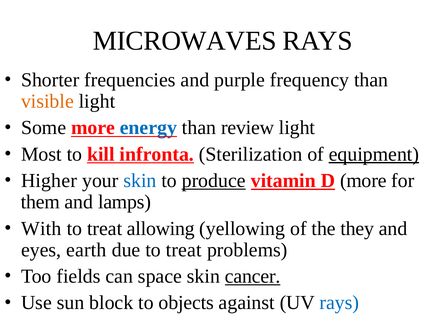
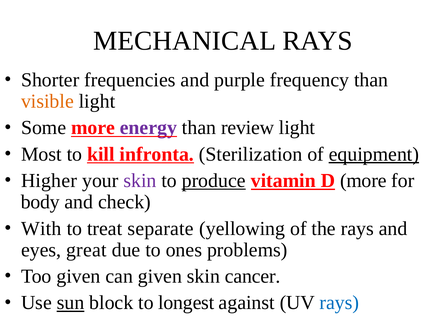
MICROWAVES: MICROWAVES -> MECHANICAL
energy colour: blue -> purple
skin at (140, 180) colour: blue -> purple
them: them -> body
lamps: lamps -> check
allowing: allowing -> separate
the they: they -> rays
earth: earth -> great
due to treat: treat -> ones
Too fields: fields -> given
can space: space -> given
cancer underline: present -> none
sun underline: none -> present
objects: objects -> longest
